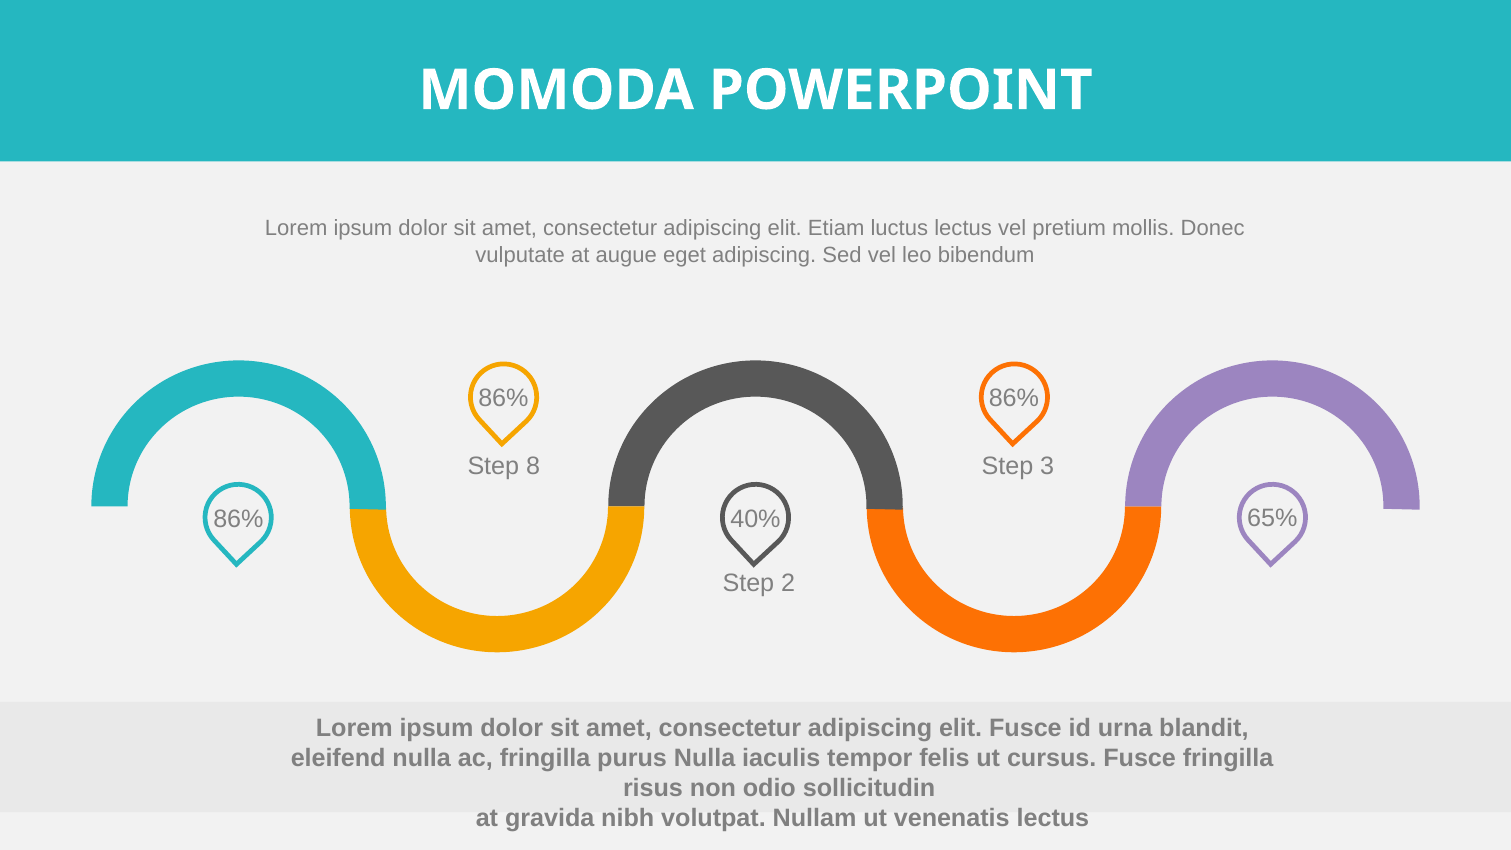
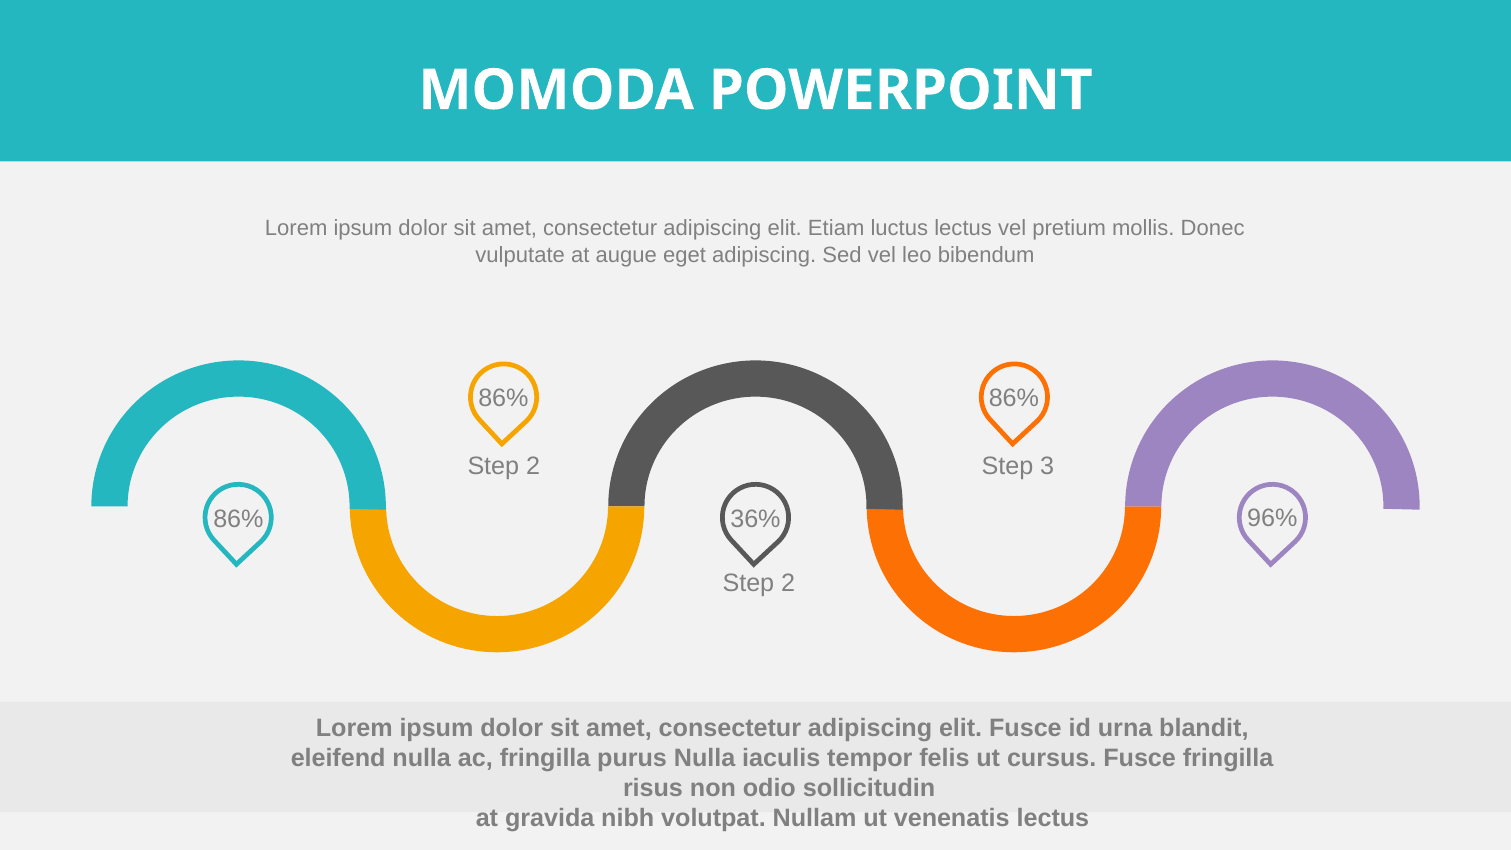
8 at (533, 466): 8 -> 2
65%: 65% -> 96%
40%: 40% -> 36%
